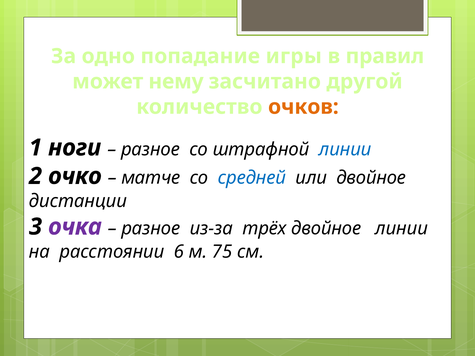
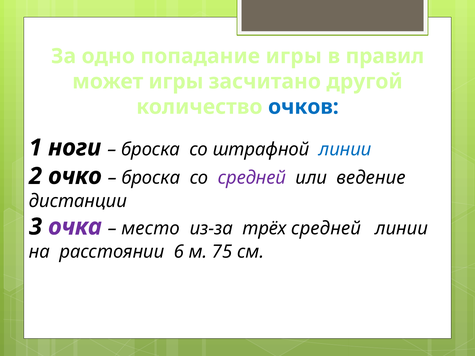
может нему: нему -> игры
очков colour: orange -> blue
разное at (151, 149): разное -> броска
матче at (151, 178): матче -> броска
средней at (252, 178) colour: blue -> purple
или двойное: двойное -> ведение
разное at (151, 229): разное -> место
трёх двойное: двойное -> средней
